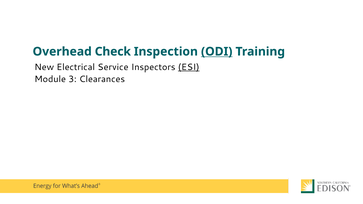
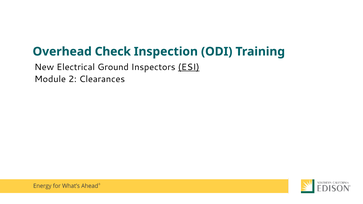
ODI underline: present -> none
Service: Service -> Ground
3: 3 -> 2
